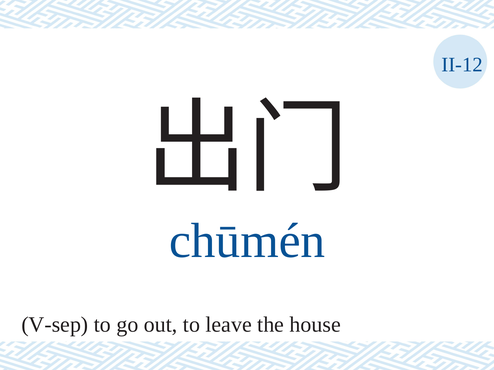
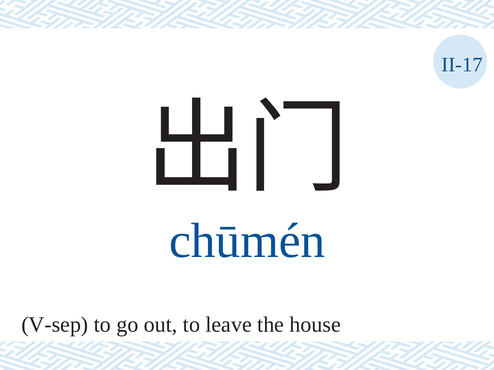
II-12: II-12 -> II-17
